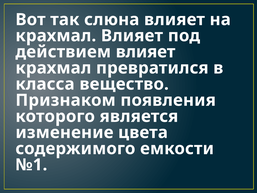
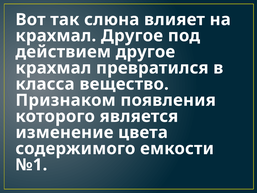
крахмал Влияет: Влияет -> Другое
действием влияет: влияет -> другое
